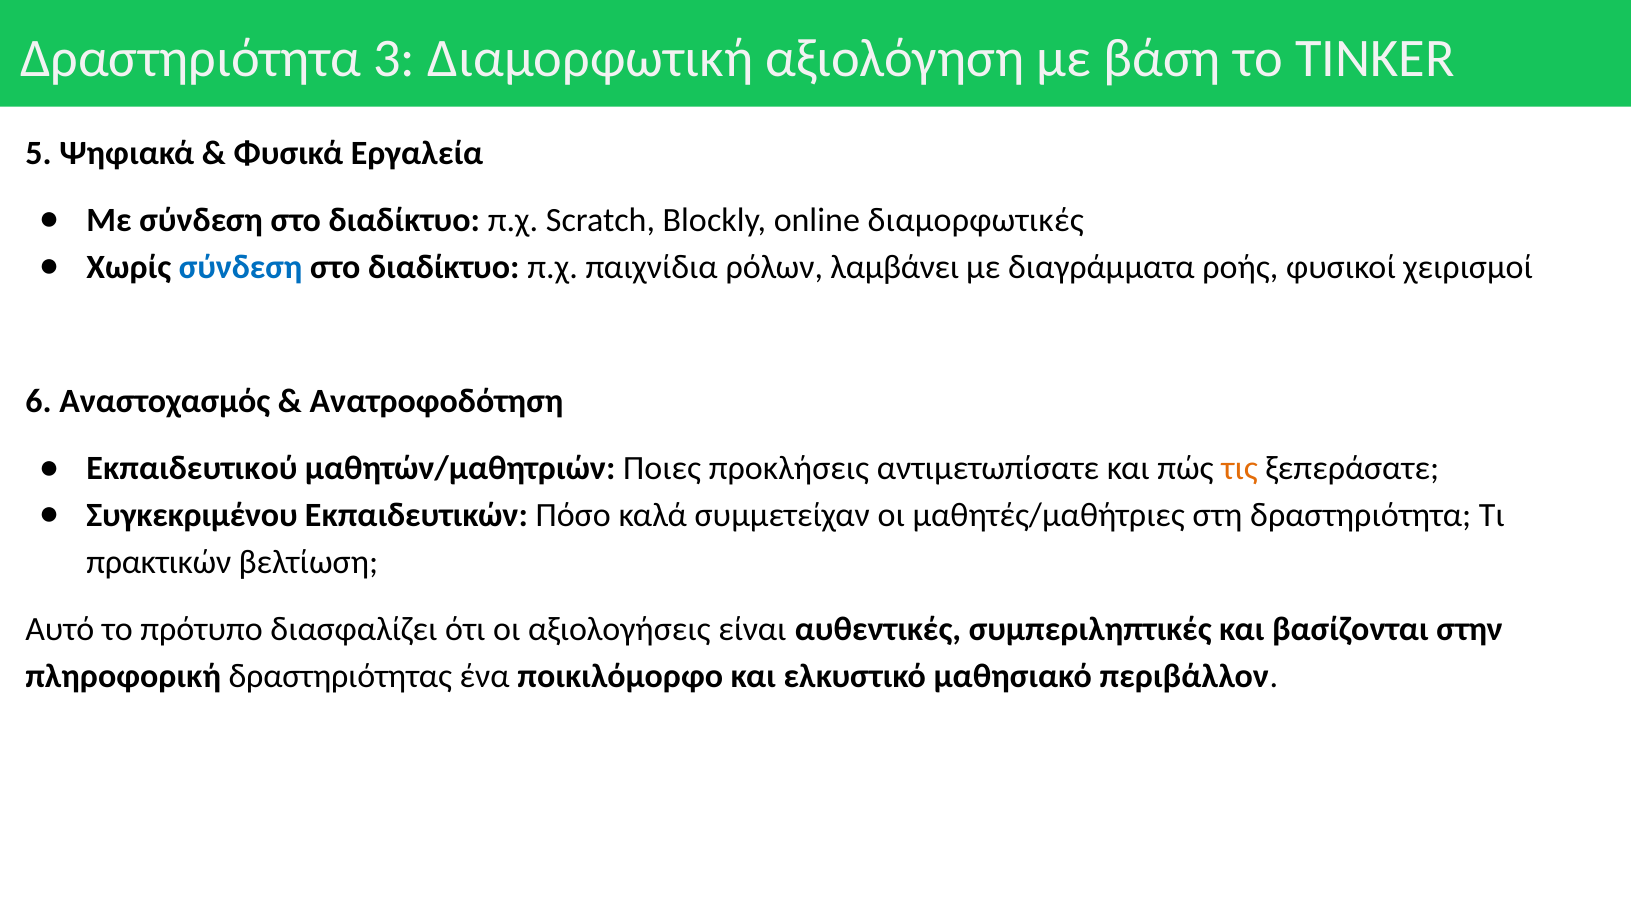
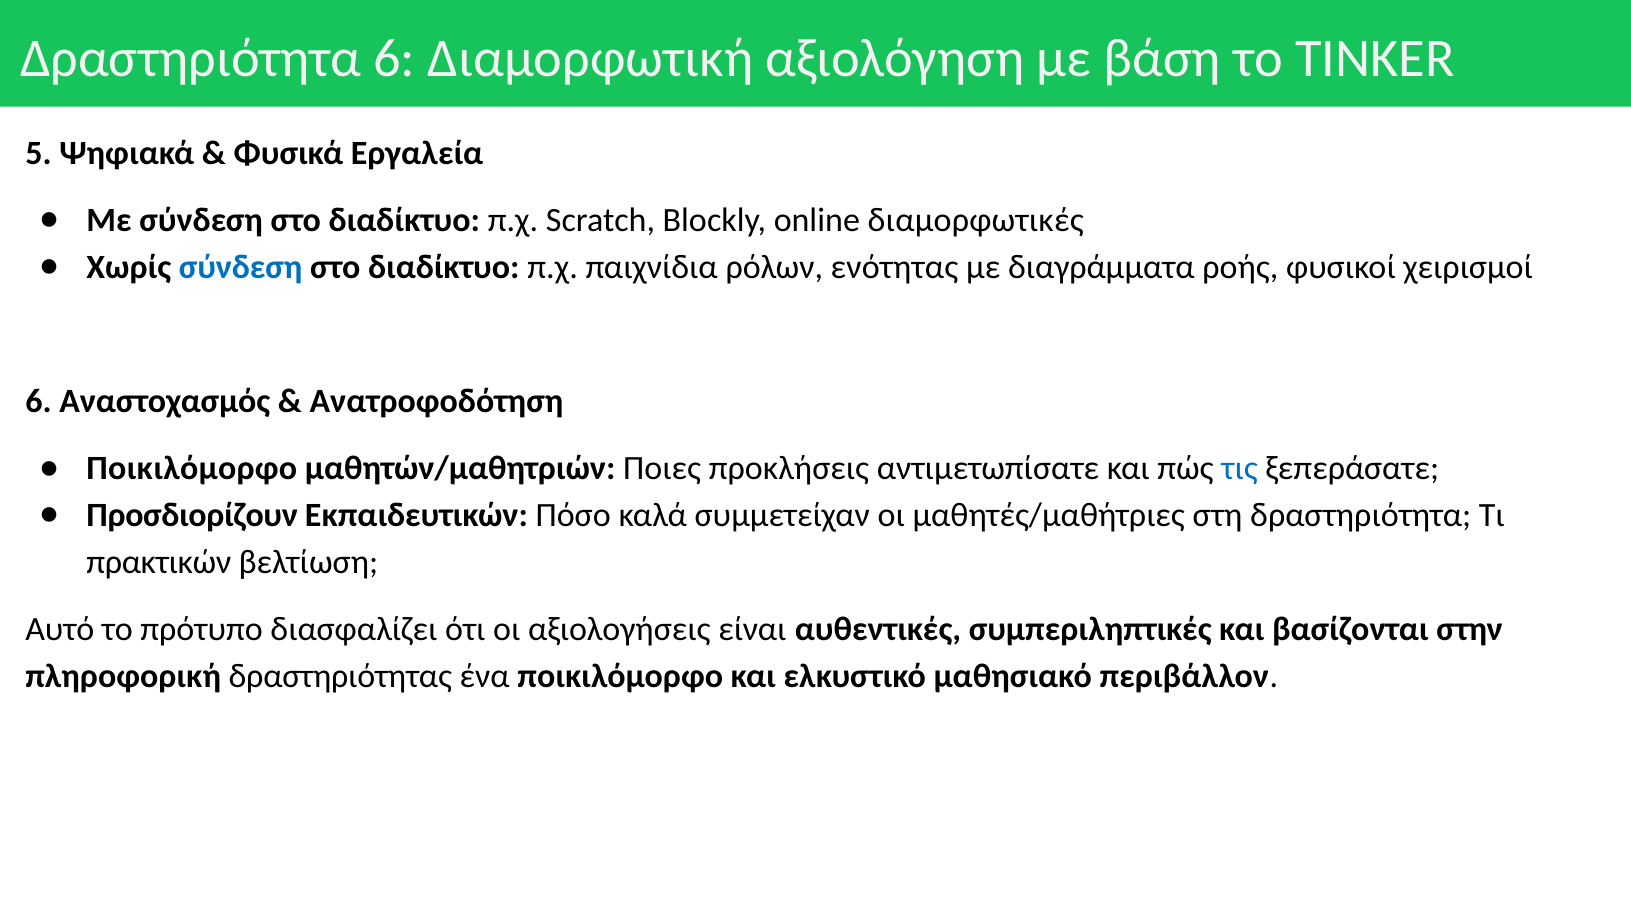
Δραστηριότητα 3: 3 -> 6
λαμβάνει: λαμβάνει -> ενότητας
Εκπαιδευτικού at (192, 469): Εκπαιδευτικού -> Ποικιλόμορφο
τις colour: orange -> blue
Συγκεκριμένου: Συγκεκριμένου -> Προσδιορίζουν
